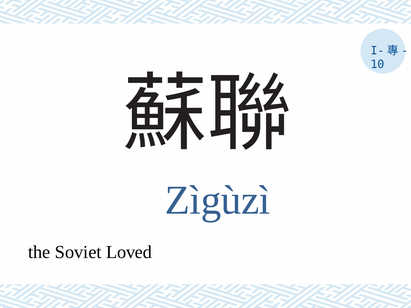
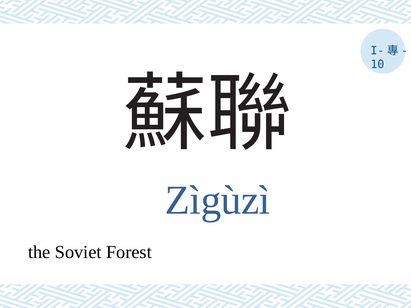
Loved: Loved -> Forest
